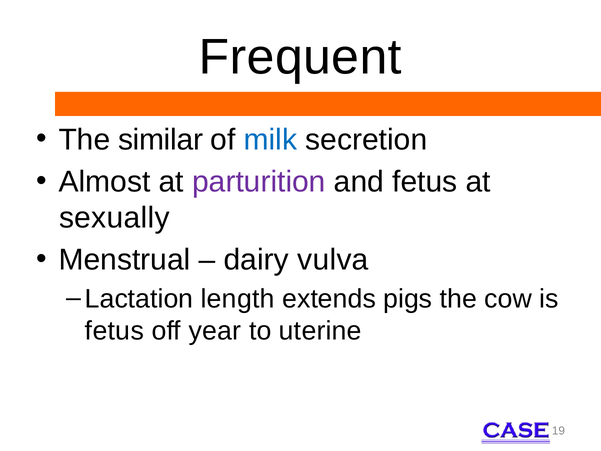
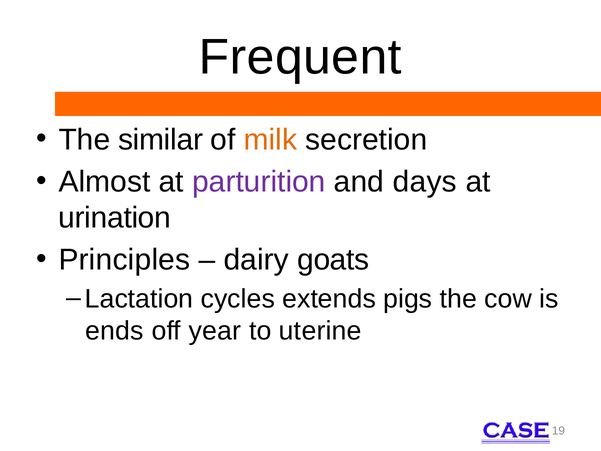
milk colour: blue -> orange
and fetus: fetus -> days
sexually: sexually -> urination
Menstrual: Menstrual -> Principles
vulva: vulva -> goats
length: length -> cycles
fetus at (114, 331): fetus -> ends
